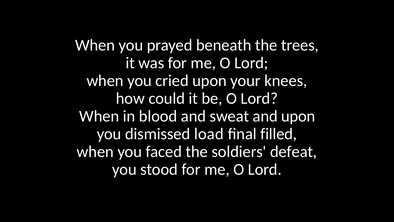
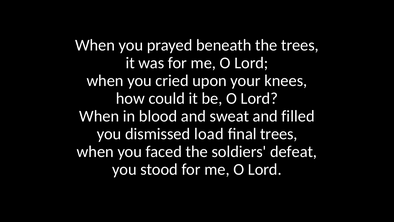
and upon: upon -> filled
final filled: filled -> trees
